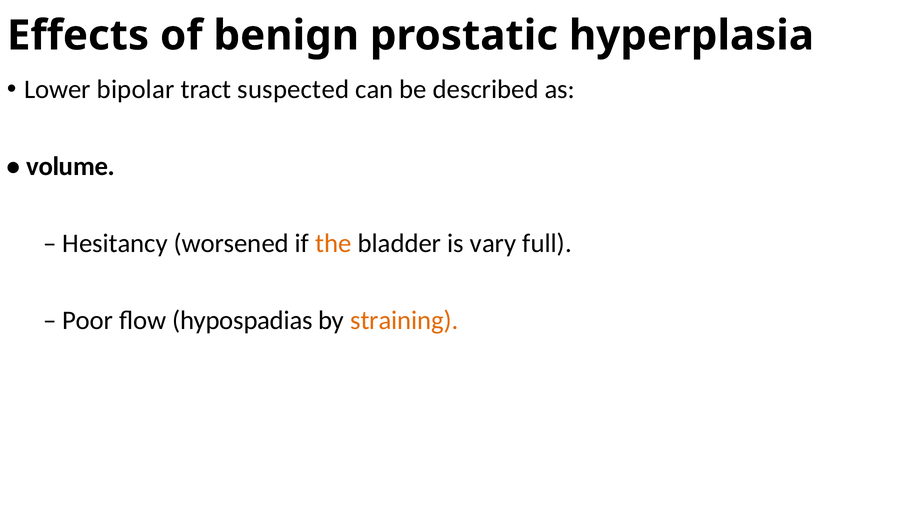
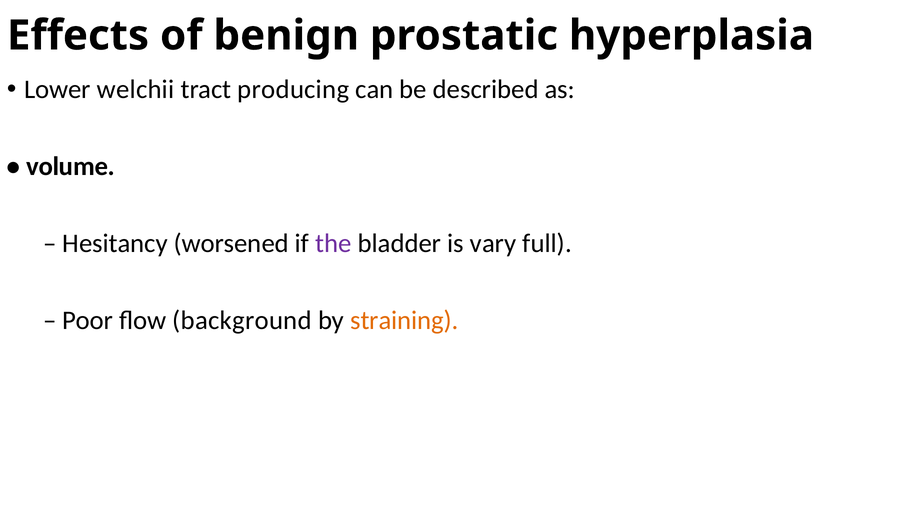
bipolar: bipolar -> welchii
suspected: suspected -> producing
the colour: orange -> purple
hypospadias: hypospadias -> background
